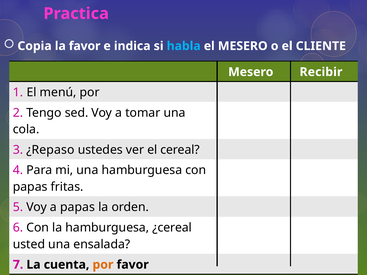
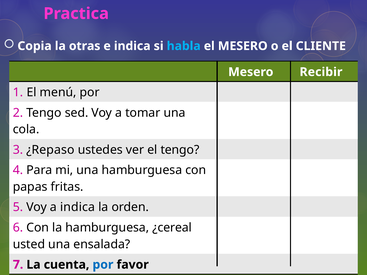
la favor: favor -> otras
el cereal: cereal -> tengo
a papas: papas -> indica
por at (103, 265) colour: orange -> blue
